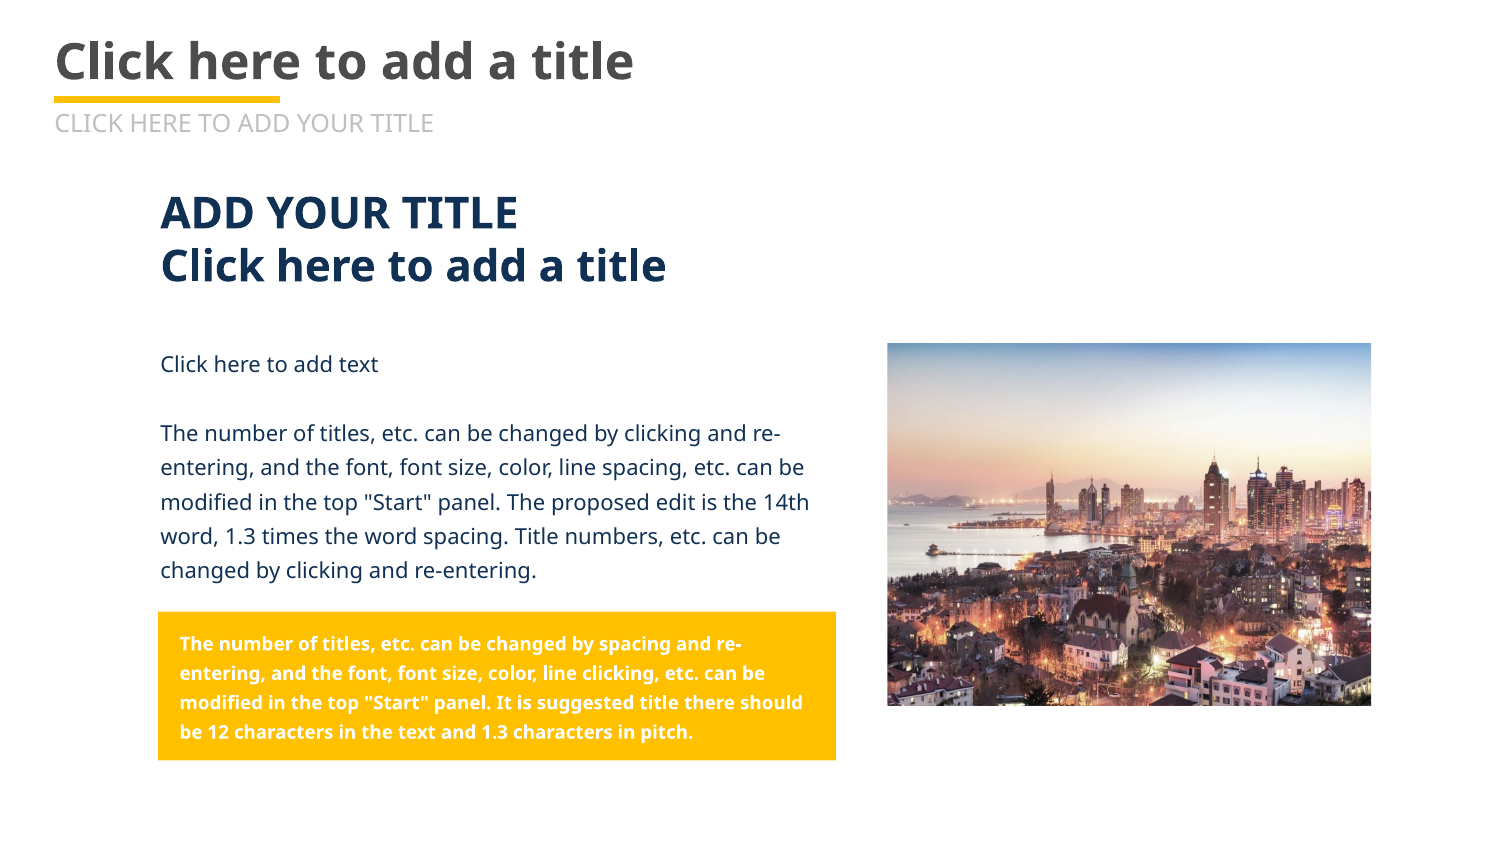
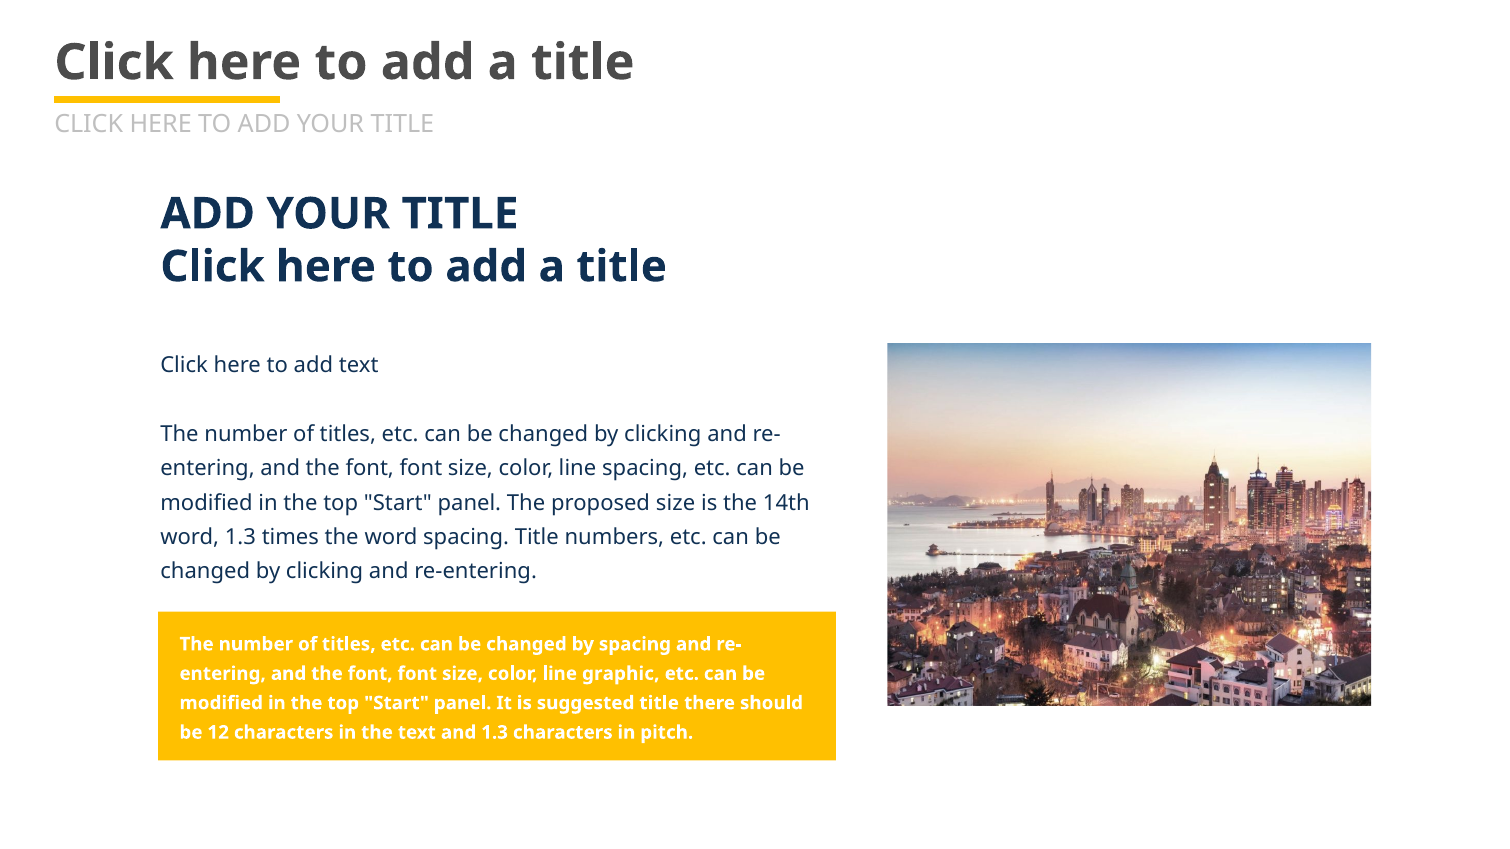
proposed edit: edit -> size
line clicking: clicking -> graphic
